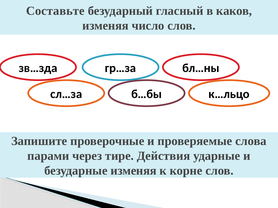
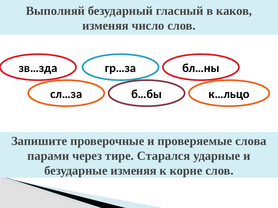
Составьте: Составьте -> Выполняй
Действия: Действия -> Старался
